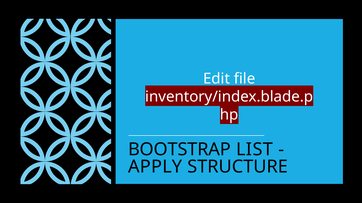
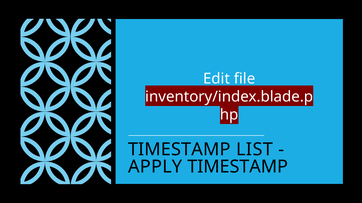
BOOTSTRAP at (179, 150): BOOTSTRAP -> TIMESTAMP
APPLY STRUCTURE: STRUCTURE -> TIMESTAMP
